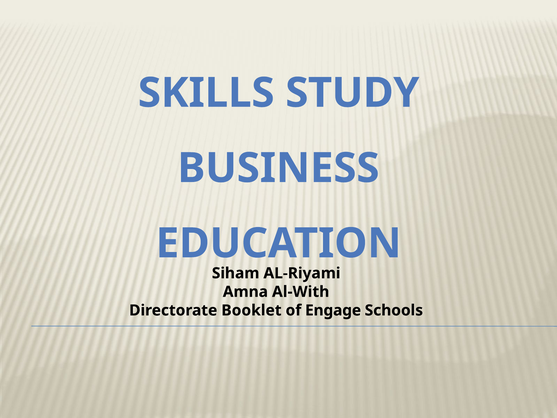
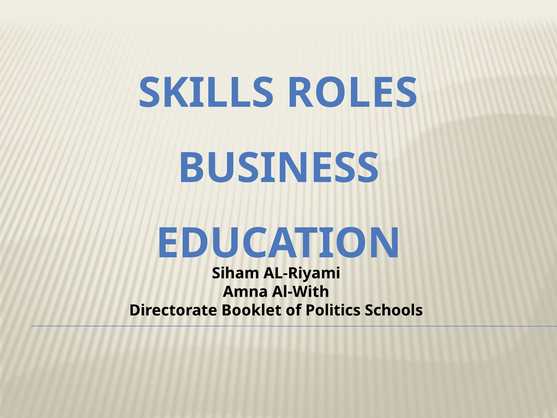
STUDY: STUDY -> ROLES
Engage: Engage -> Politics
